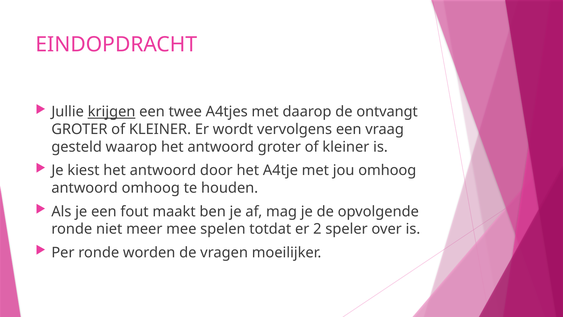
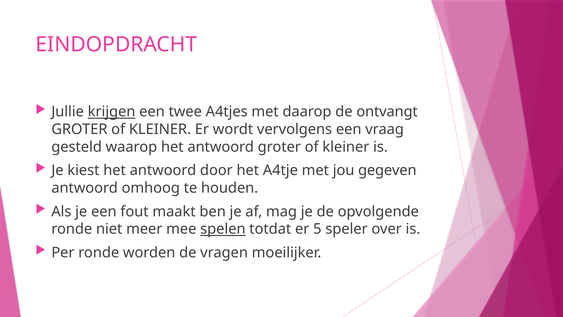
jou omhoog: omhoog -> gegeven
spelen underline: none -> present
2: 2 -> 5
